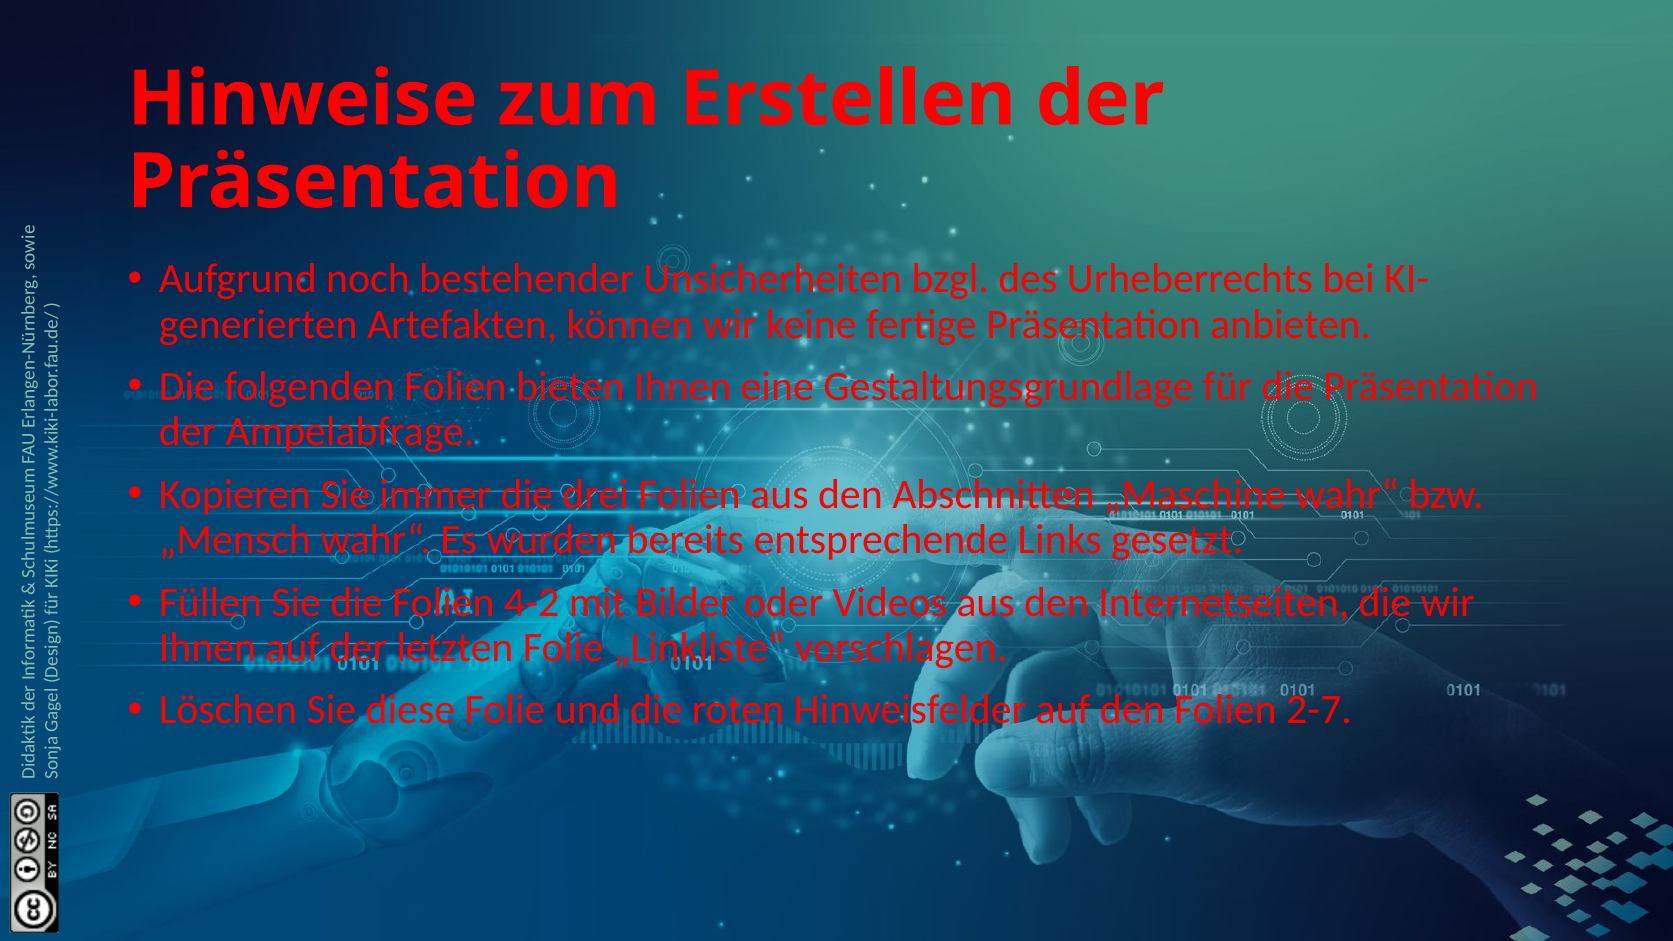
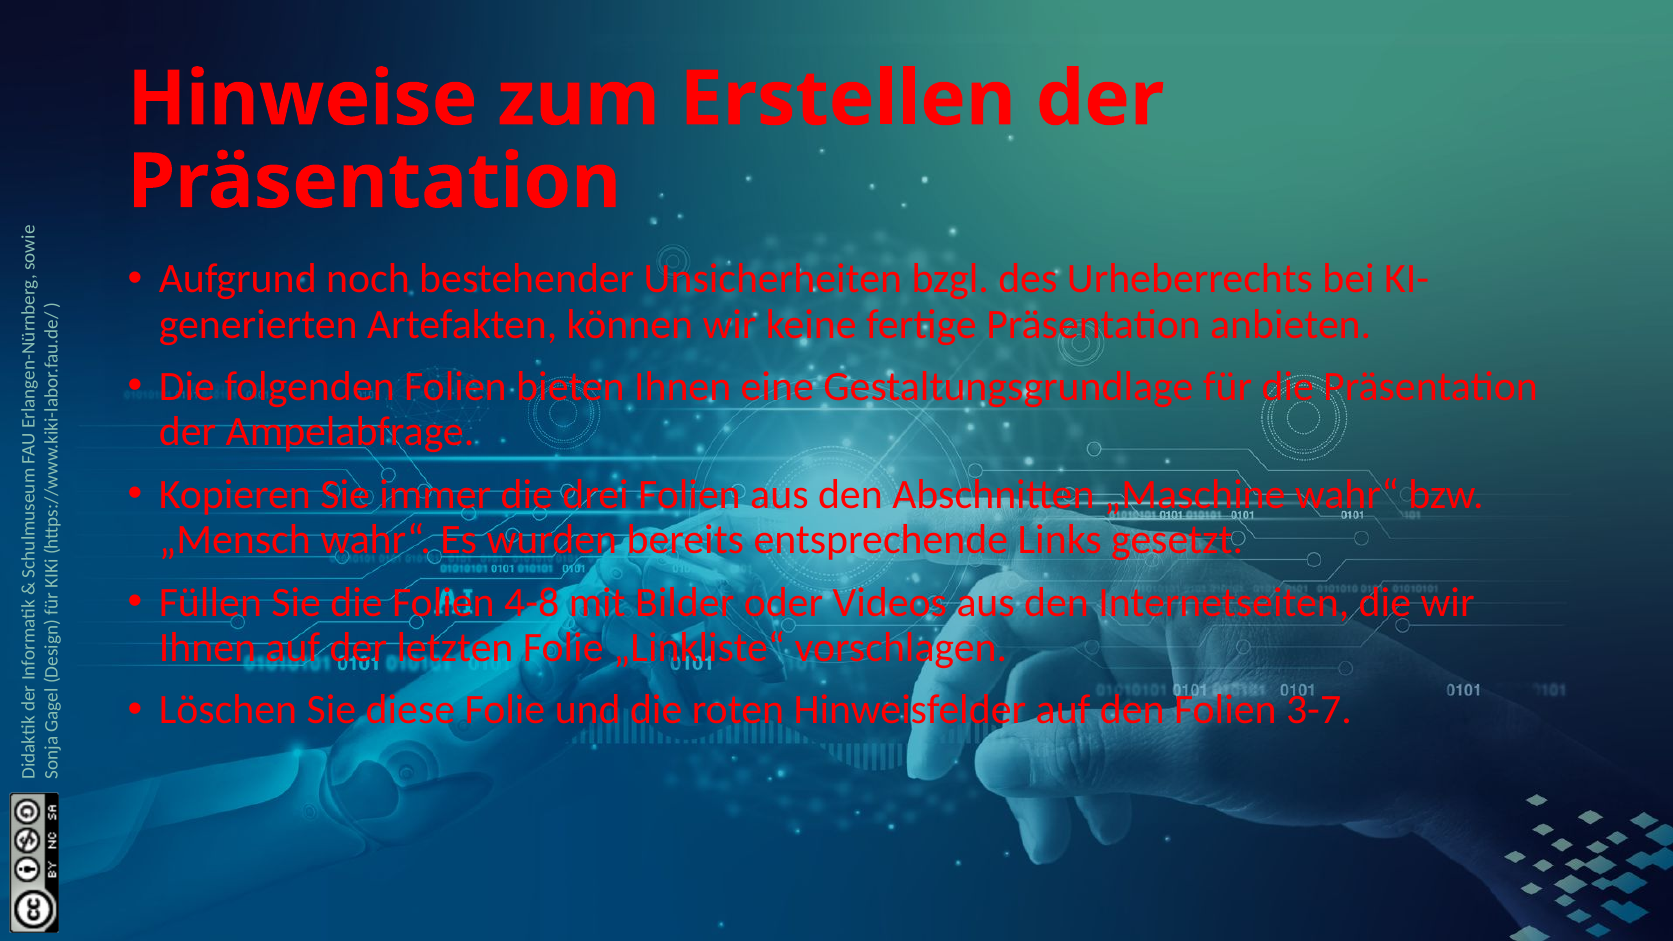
4-2: 4-2 -> 4-8
2-7: 2-7 -> 3-7
